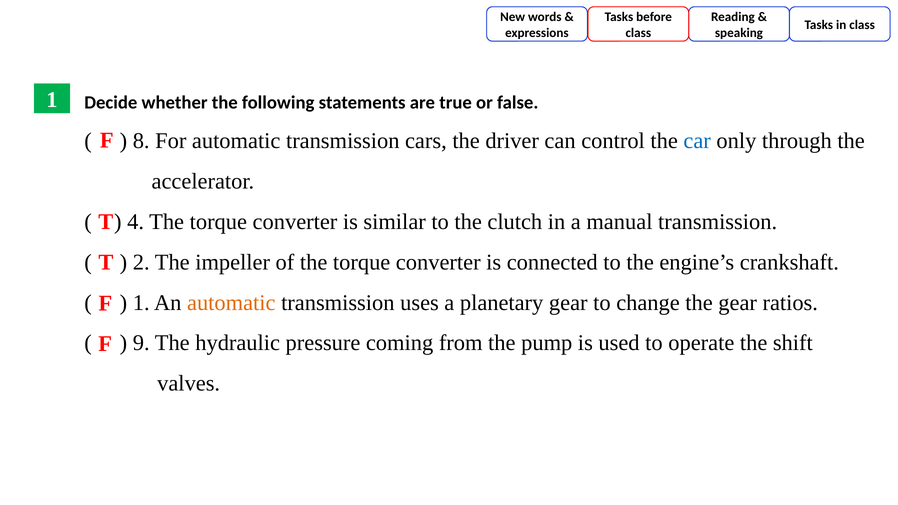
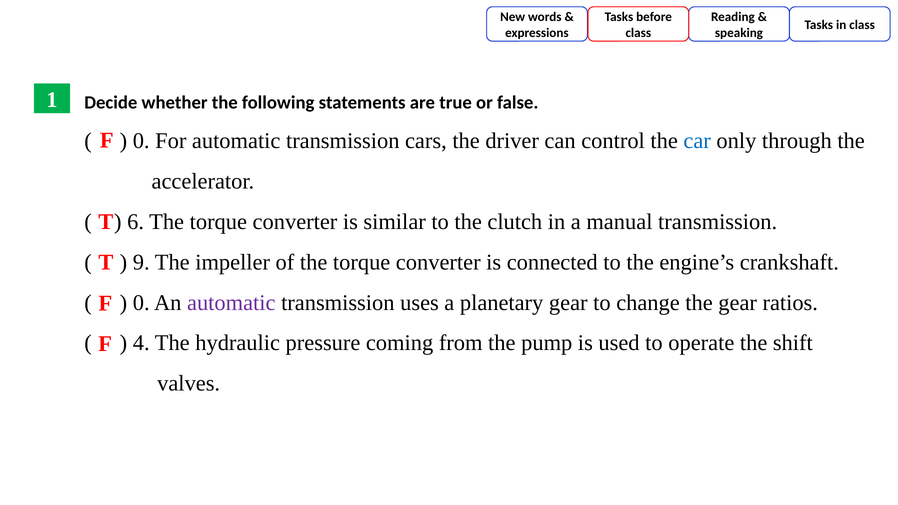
8 at (141, 141): 8 -> 0
4: 4 -> 6
2: 2 -> 9
1 at (141, 303): 1 -> 0
automatic at (231, 303) colour: orange -> purple
9: 9 -> 4
